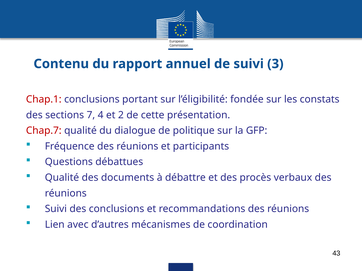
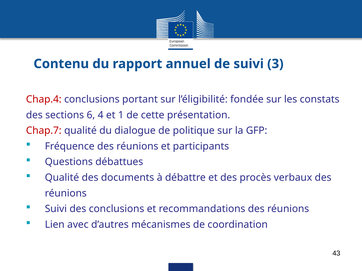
Chap.1: Chap.1 -> Chap.4
7: 7 -> 6
2: 2 -> 1
